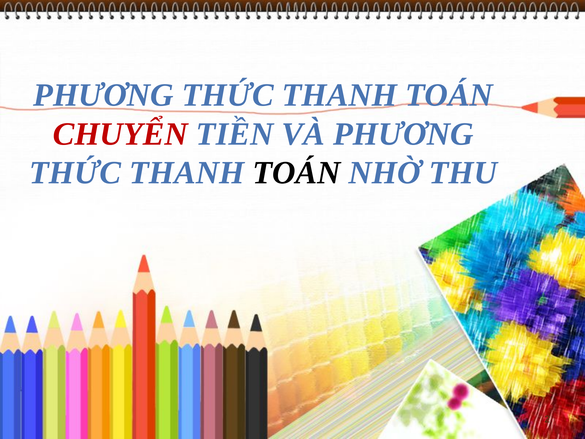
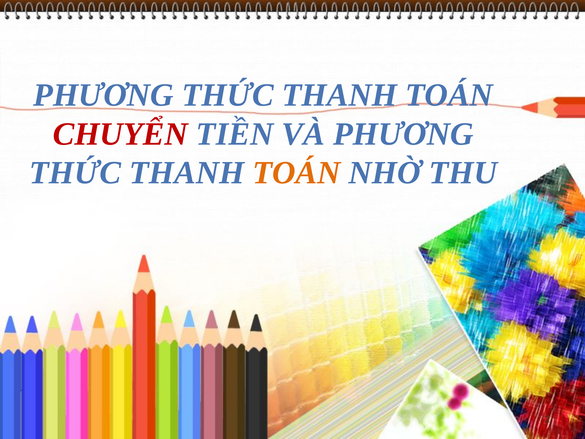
TOÁN at (297, 173) colour: black -> orange
